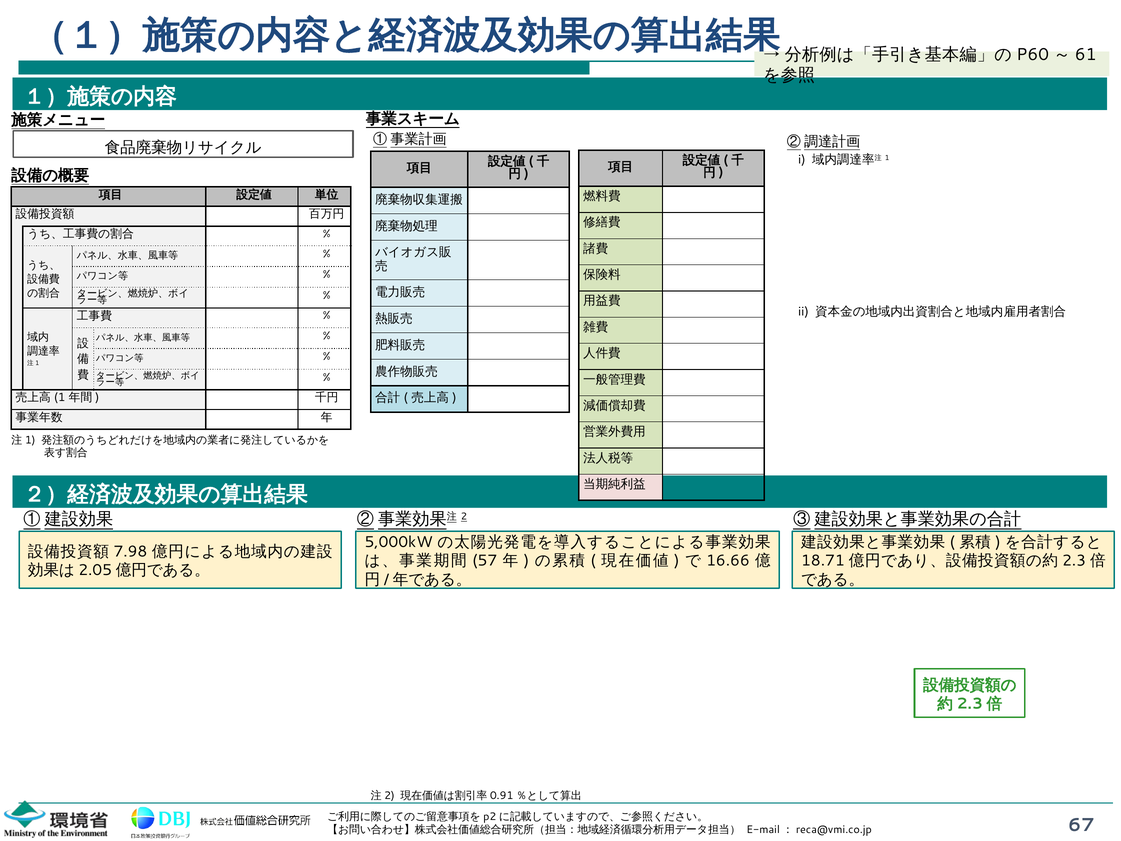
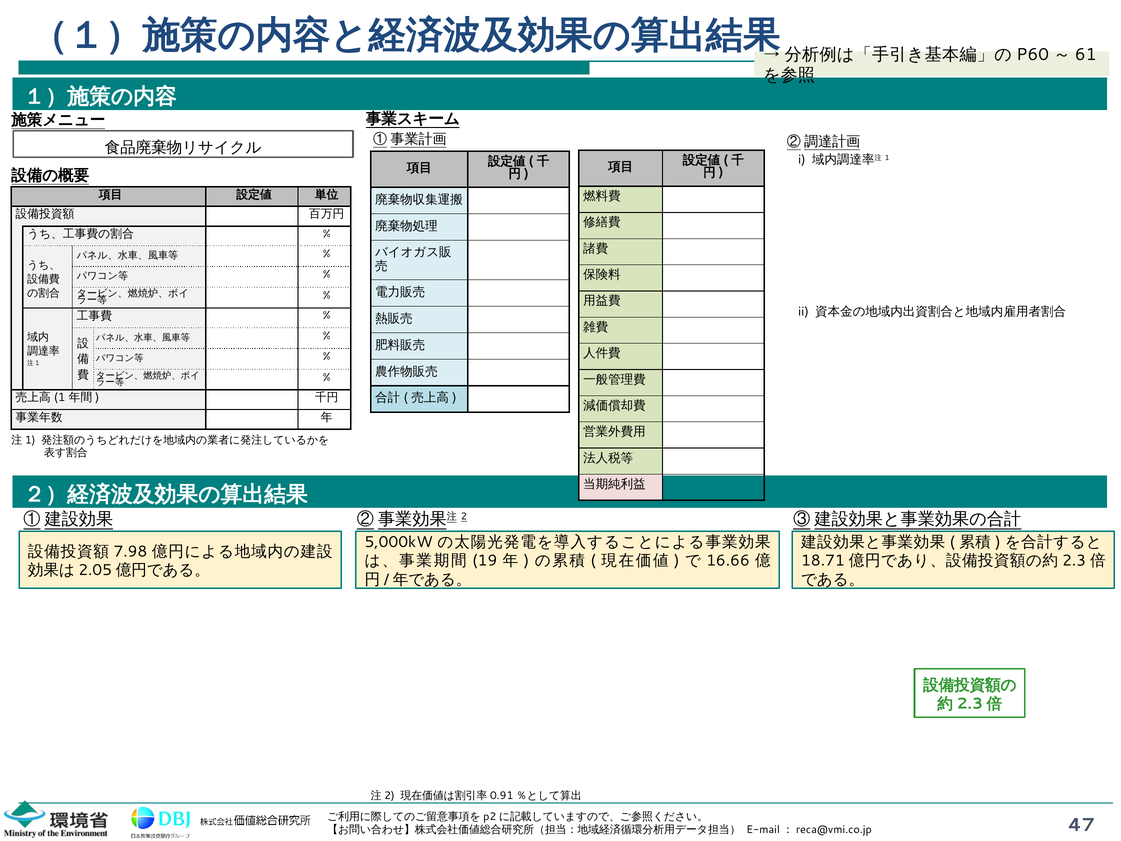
57: 57 -> 19
67: 67 -> 47
